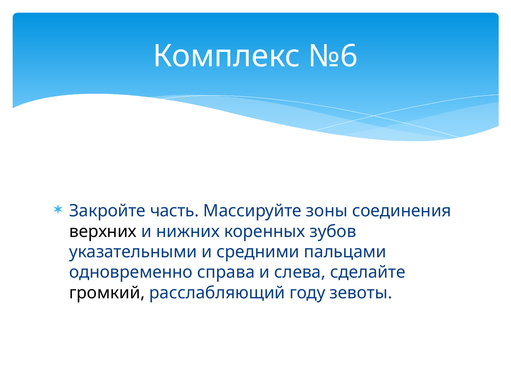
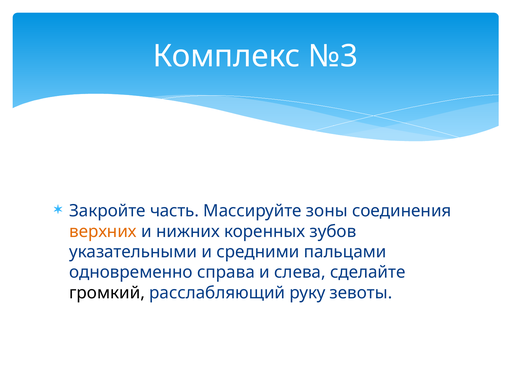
№6: №6 -> №3
верхних colour: black -> orange
году: году -> руку
